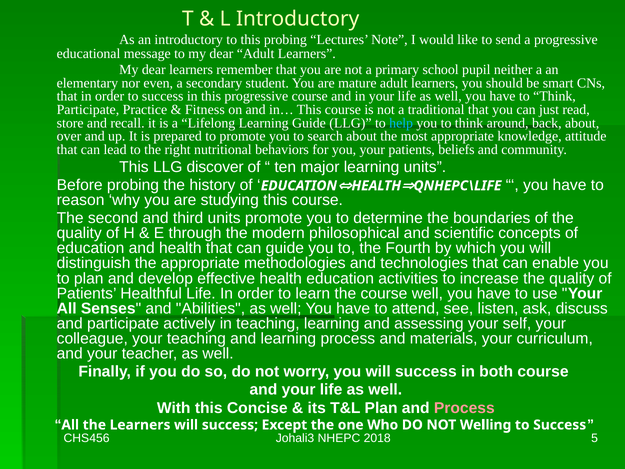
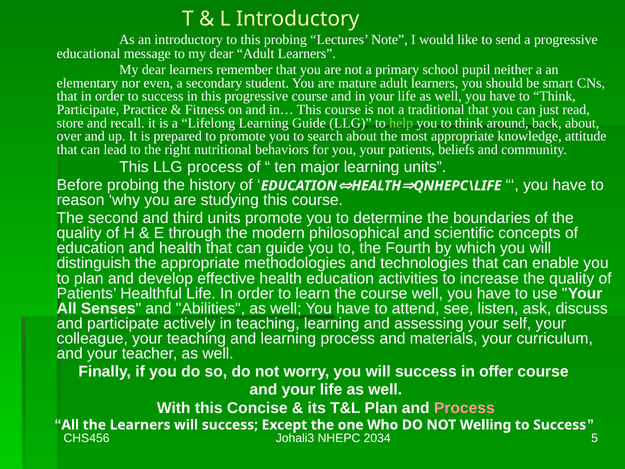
help colour: light blue -> light green
LLG discover: discover -> process
both: both -> offer
2018: 2018 -> 2034
